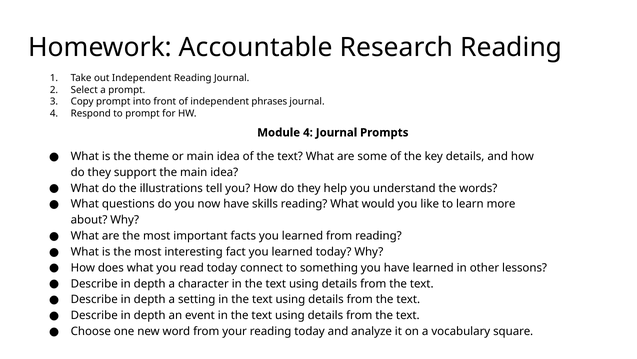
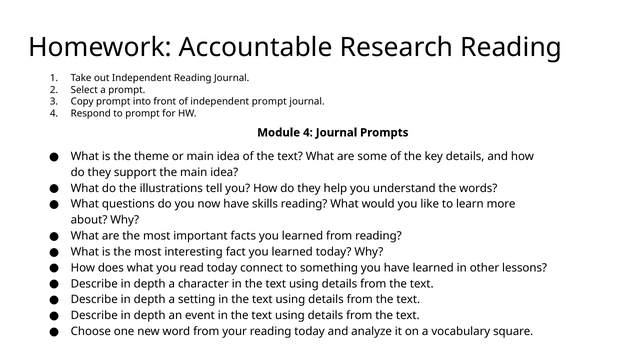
independent phrases: phrases -> prompt
